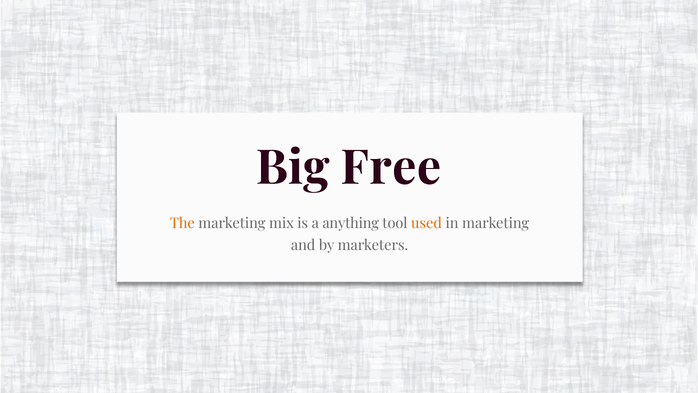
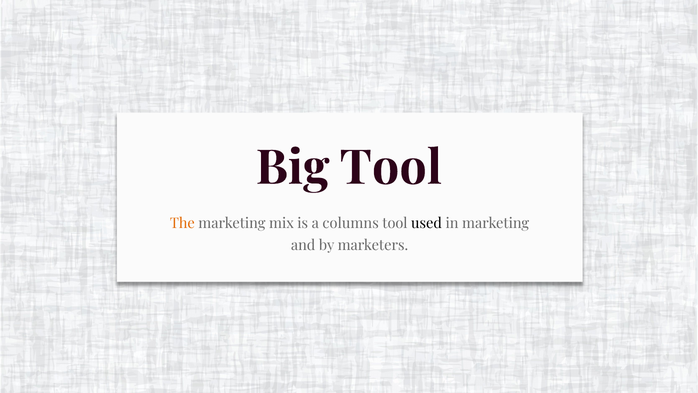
Big Free: Free -> Tool
anything: anything -> columns
used colour: orange -> black
